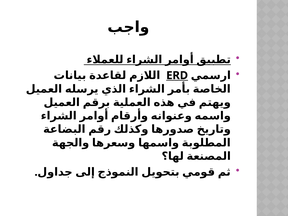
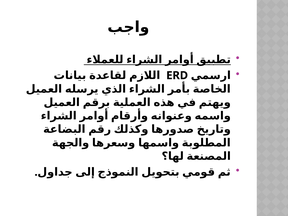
ERD underline: present -> none
